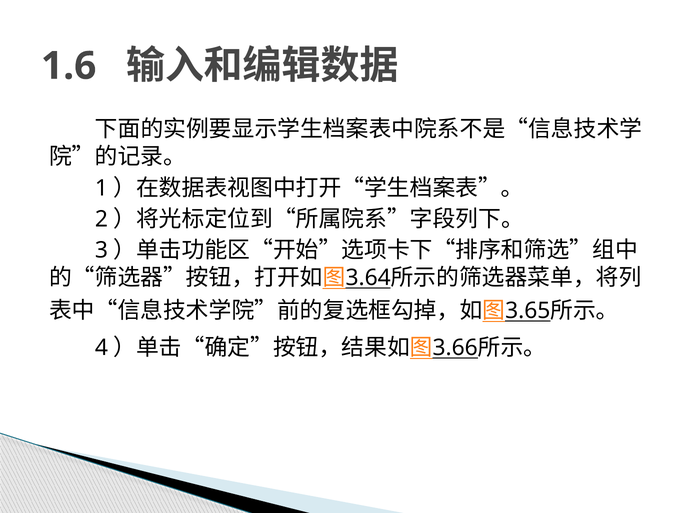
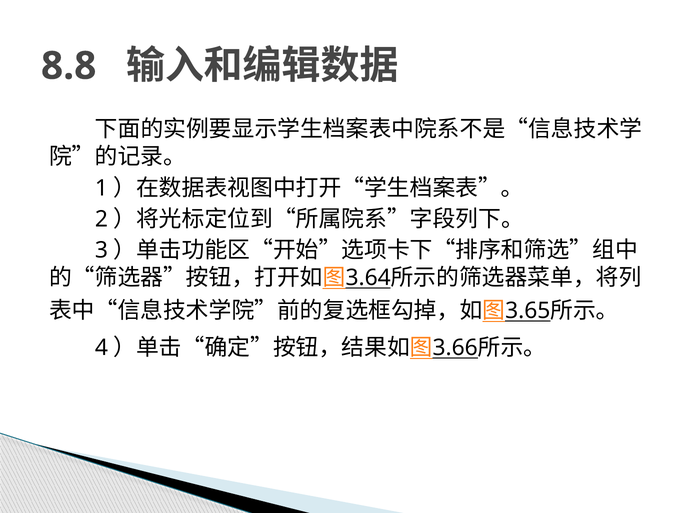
1.6: 1.6 -> 8.8
